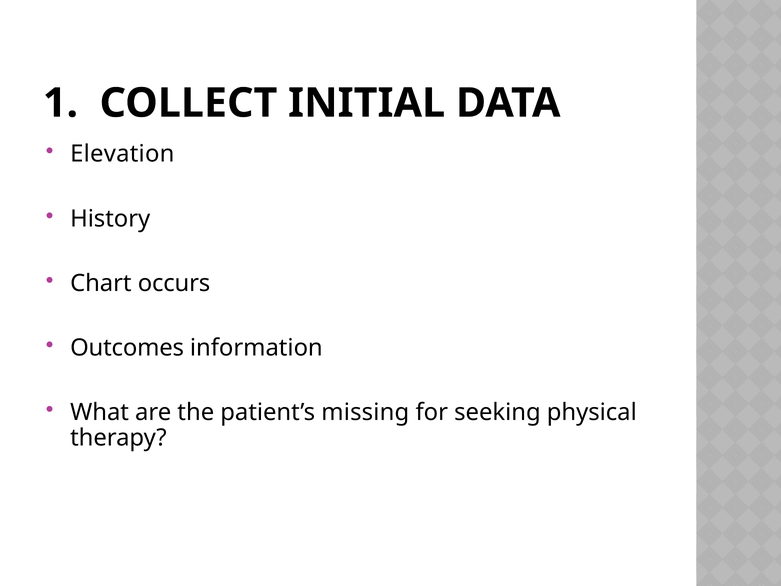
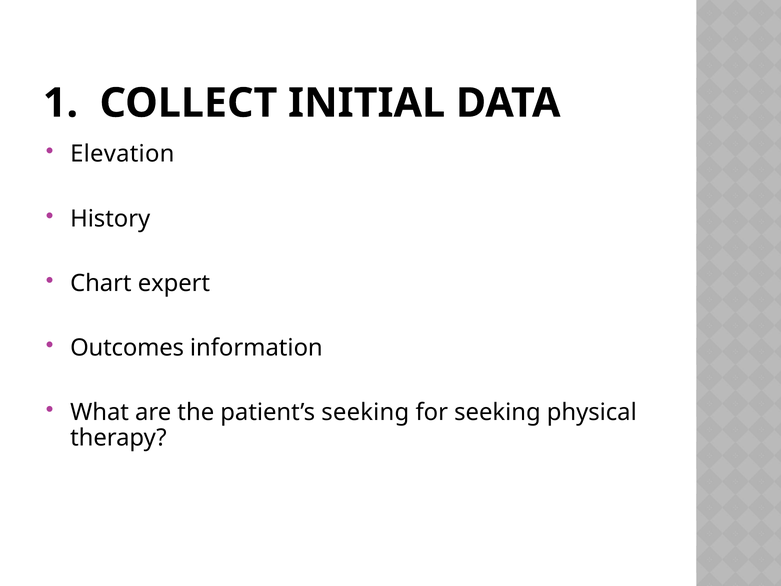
occurs: occurs -> expert
patient’s missing: missing -> seeking
